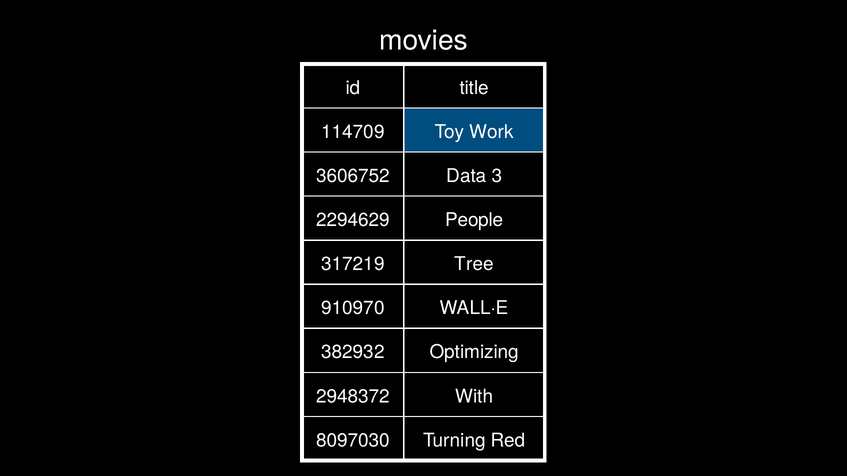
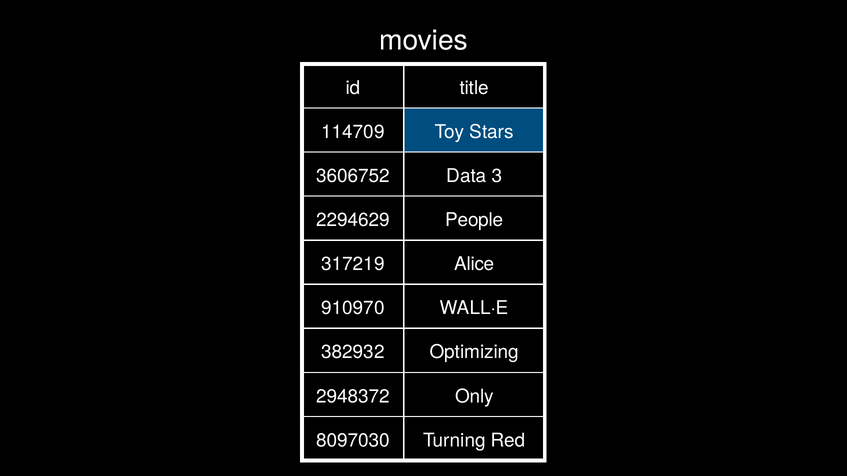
Work: Work -> Stars
Tree: Tree -> Alice
With: With -> Only
